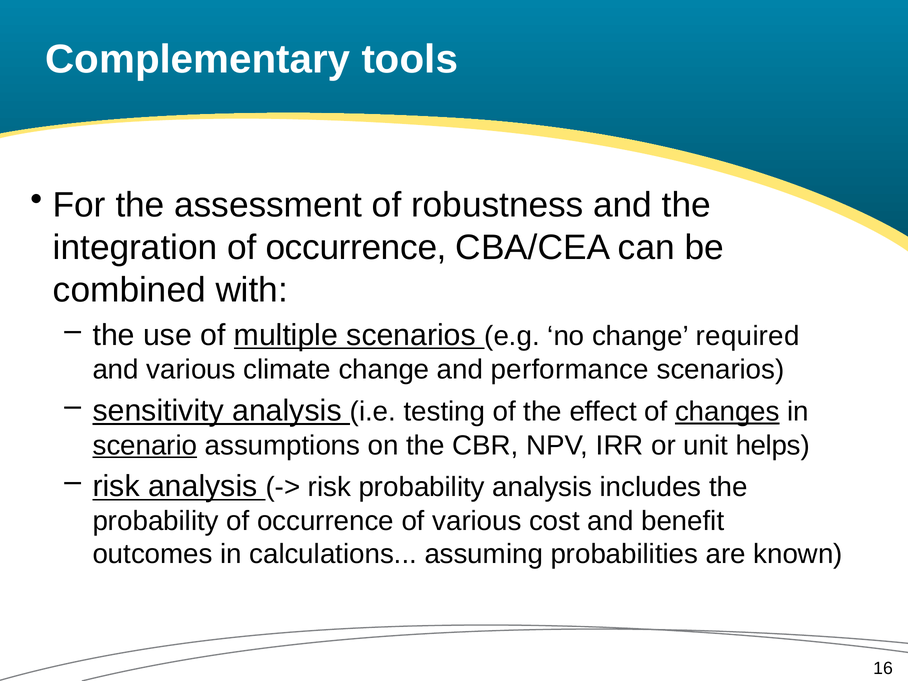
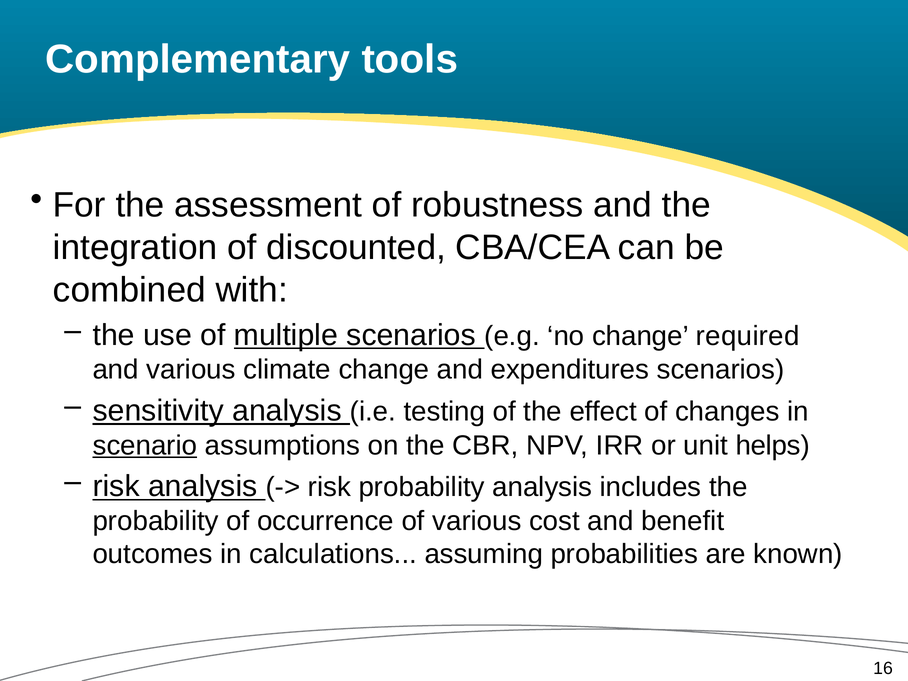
integration of occurrence: occurrence -> discounted
performance: performance -> expenditures
changes underline: present -> none
